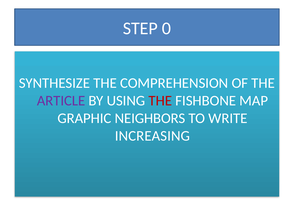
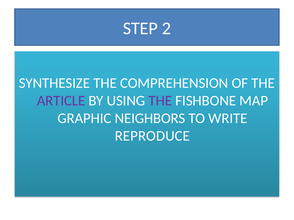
0: 0 -> 2
THE at (160, 101) colour: red -> purple
INCREASING: INCREASING -> REPRODUCE
